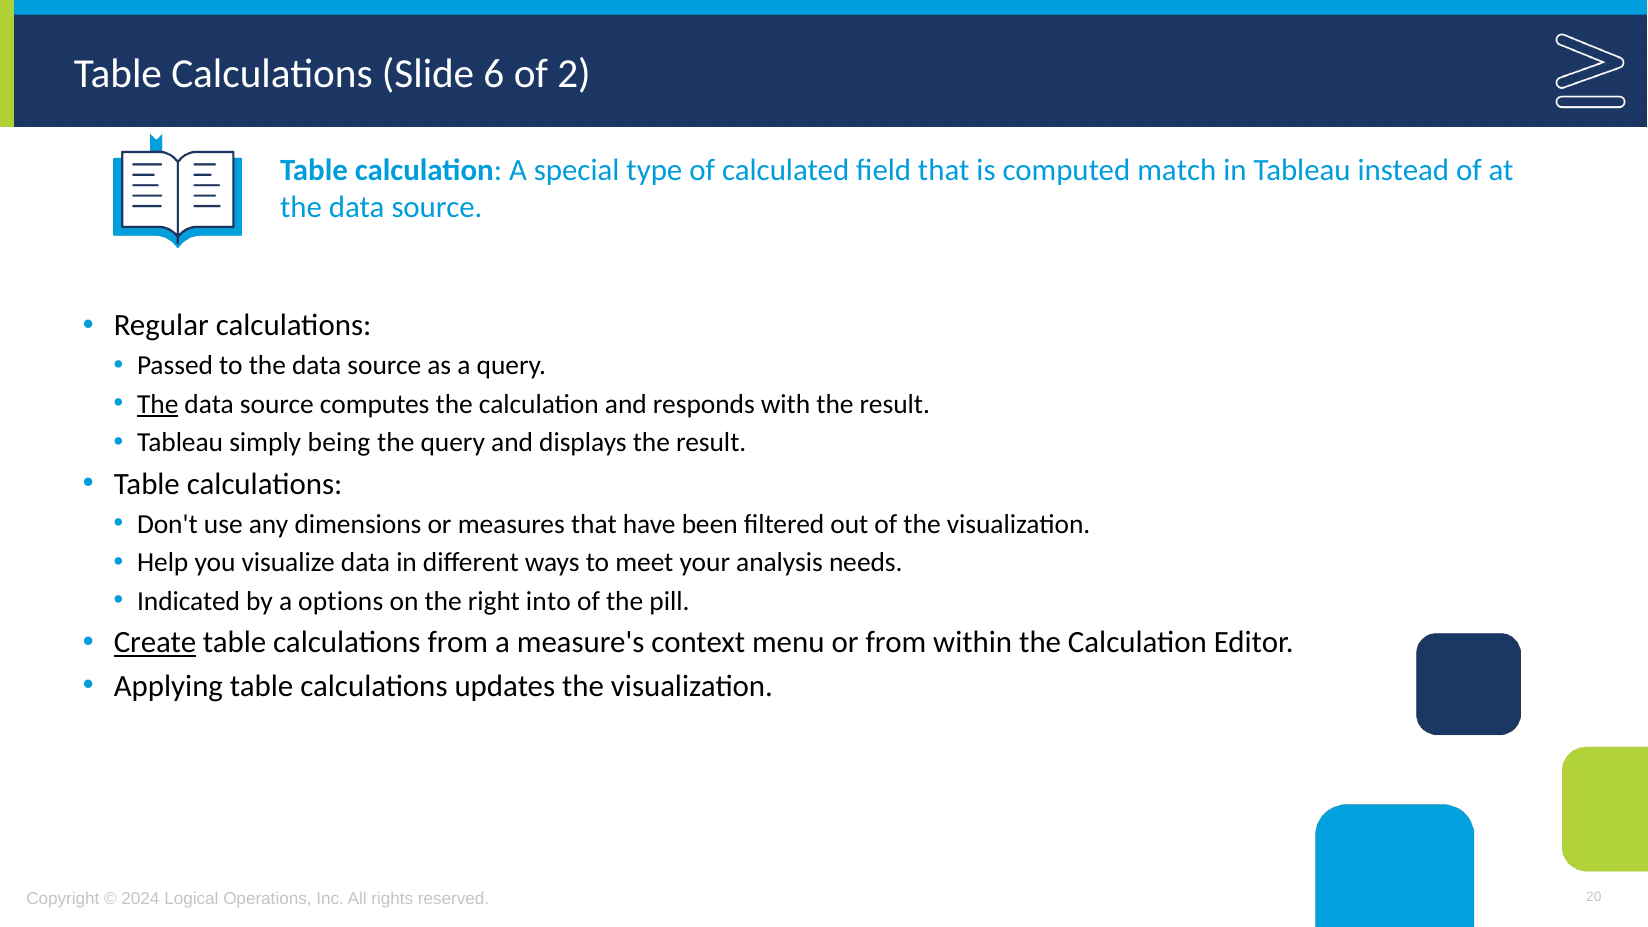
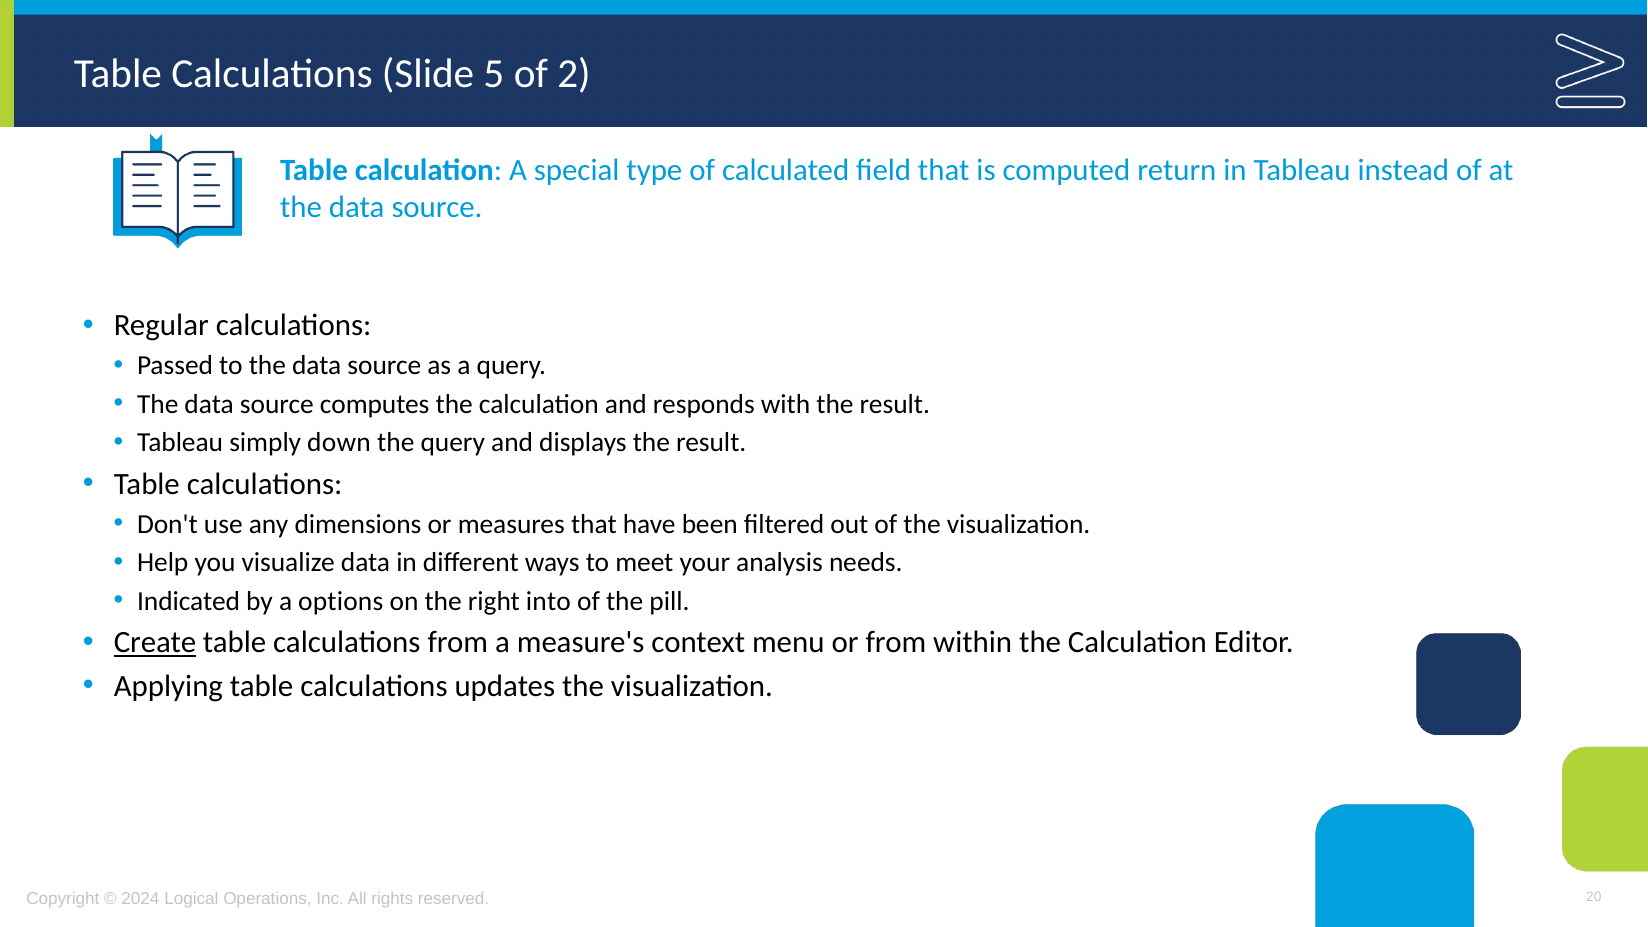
6: 6 -> 5
match: match -> return
The at (158, 404) underline: present -> none
being: being -> down
